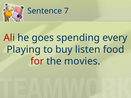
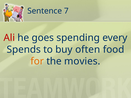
Playing: Playing -> Spends
listen: listen -> often
for colour: red -> orange
